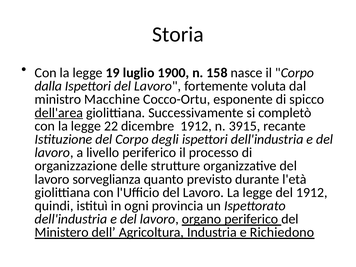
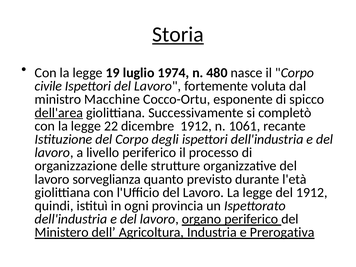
Storia underline: none -> present
1900: 1900 -> 1974
158: 158 -> 480
dalla: dalla -> civile
3915: 3915 -> 1061
Richiedono: Richiedono -> Prerogativa
